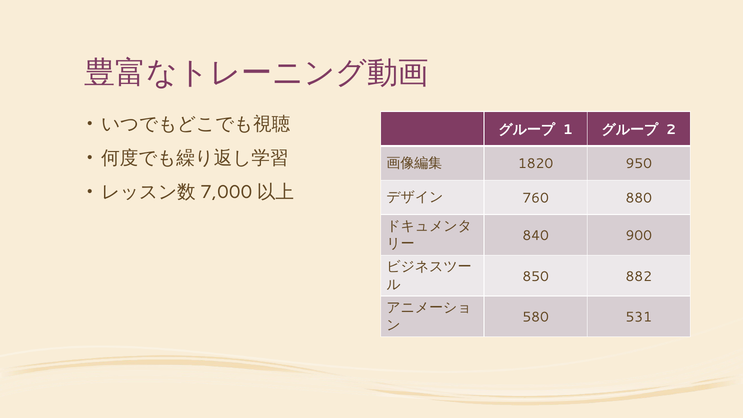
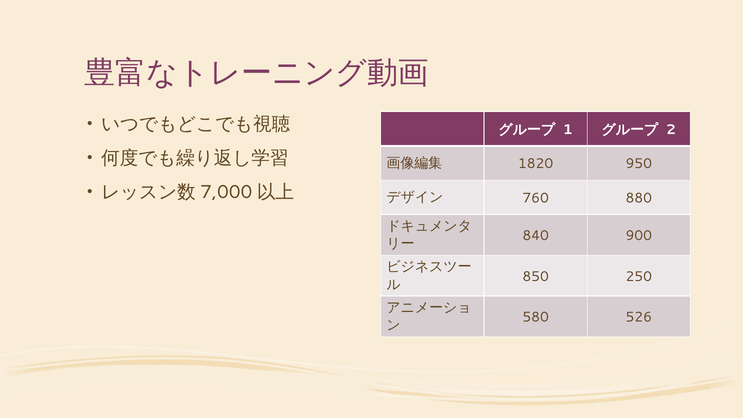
882: 882 -> 250
531: 531 -> 526
